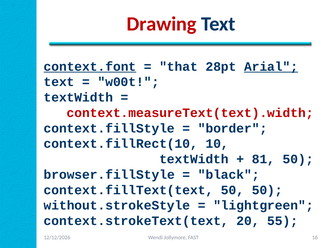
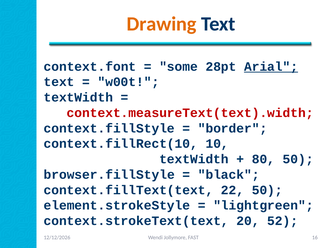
Drawing colour: red -> orange
context.font underline: present -> none
that: that -> some
81: 81 -> 80
context.fillText(text 50: 50 -> 22
without.strokeStyle: without.strokeStyle -> element.strokeStyle
55: 55 -> 52
